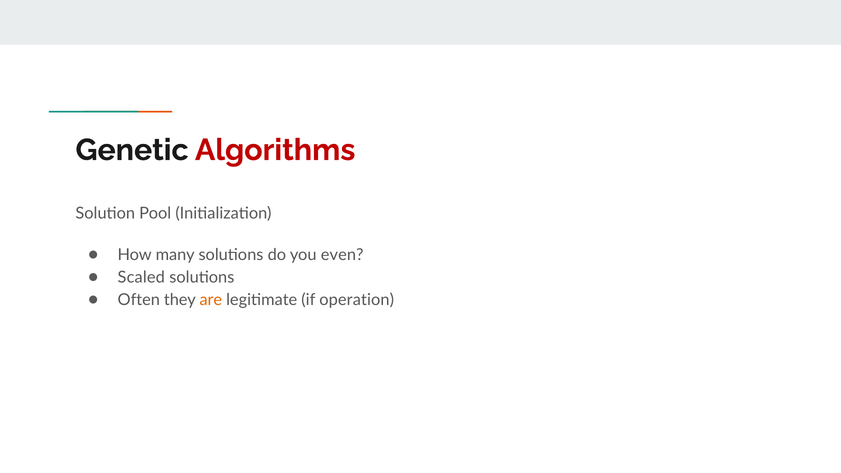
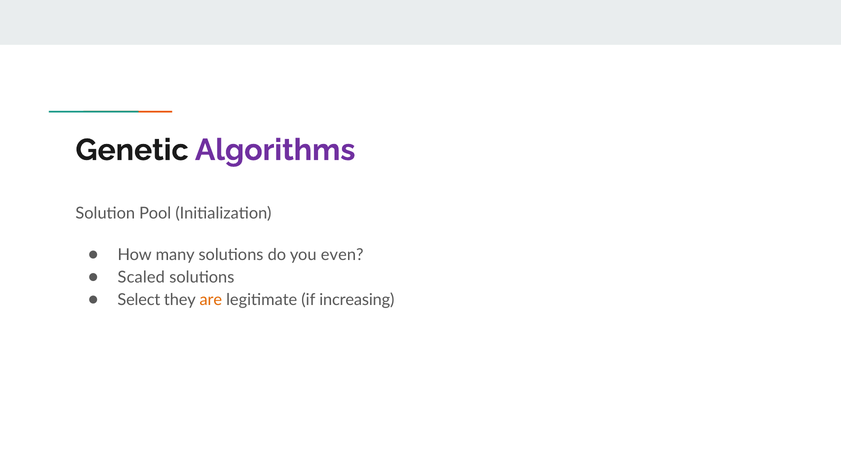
Algorithms colour: red -> purple
Often: Often -> Select
operation: operation -> increasing
